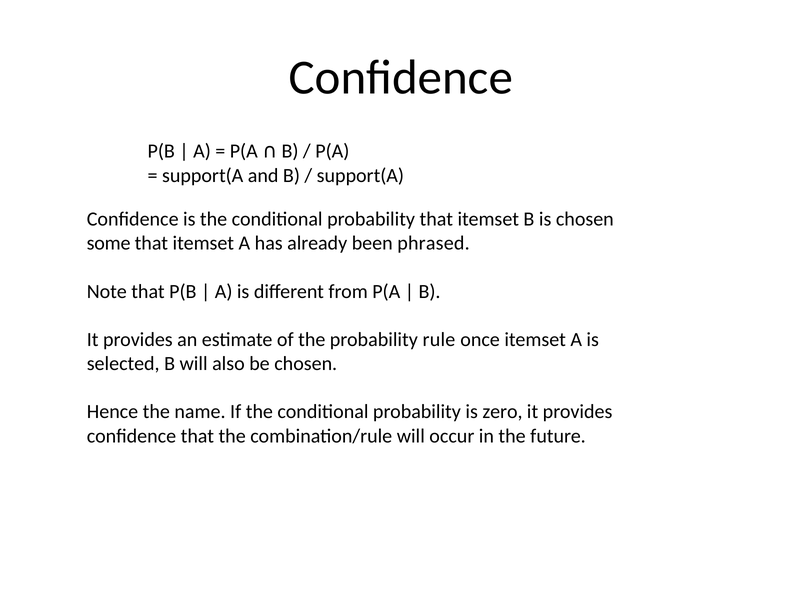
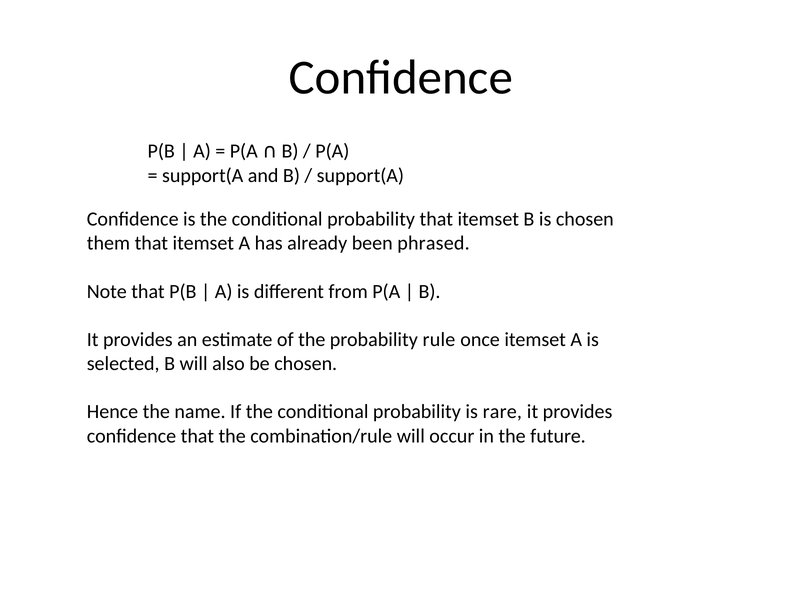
some: some -> them
zero: zero -> rare
